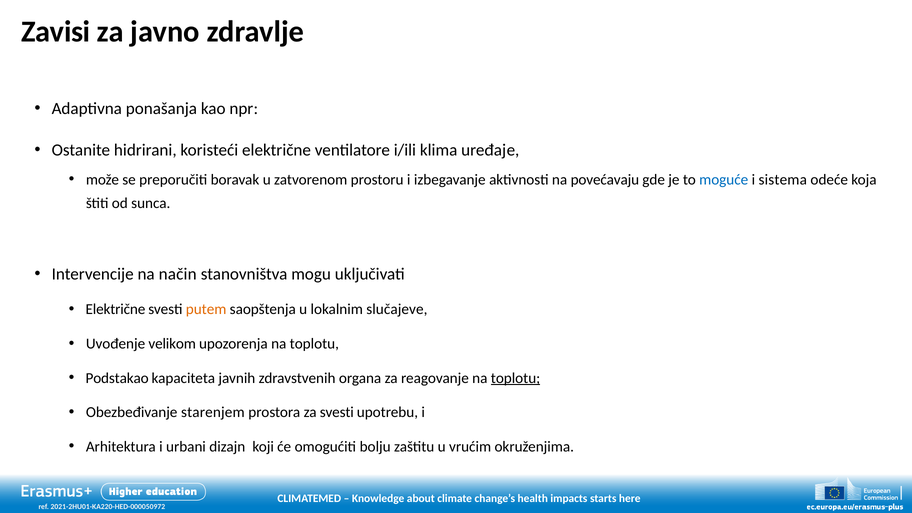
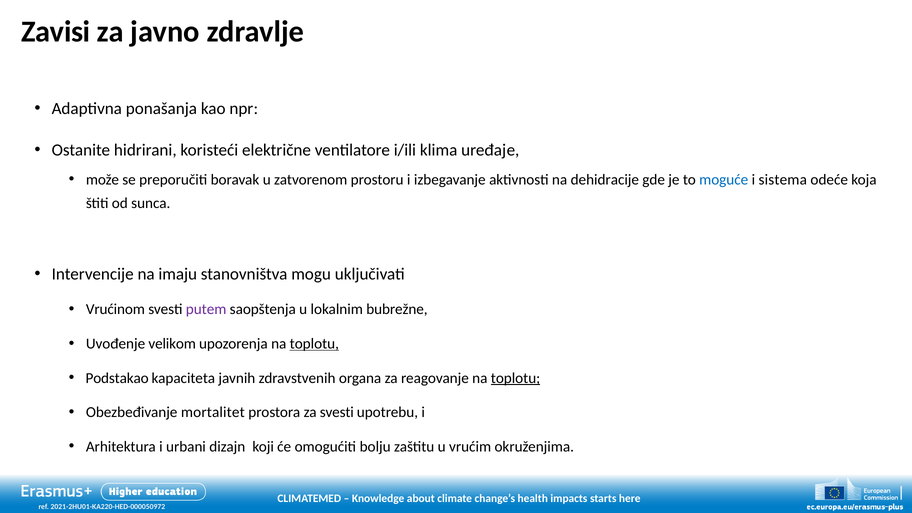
povećavaju: povećavaju -> dehidracije
način: način -> imaju
Električne at (115, 309): Električne -> Vrućinom
putem colour: orange -> purple
slučajeve: slučajeve -> bubrežne
toplotu at (314, 344) underline: none -> present
starenjem: starenjem -> mortalitet
